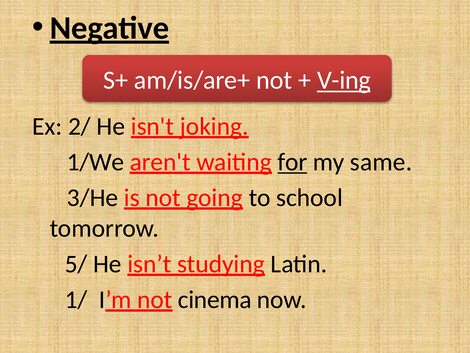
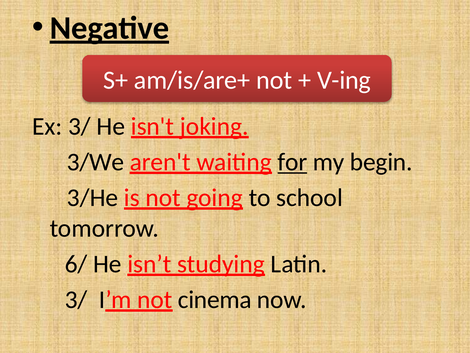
V-ing underline: present -> none
Ex 2/: 2/ -> 3/
1/We: 1/We -> 3/We
same: same -> begin
5/: 5/ -> 6/
1/ at (76, 299): 1/ -> 3/
